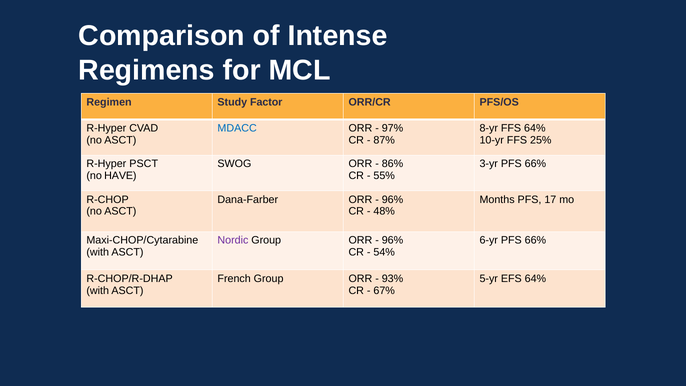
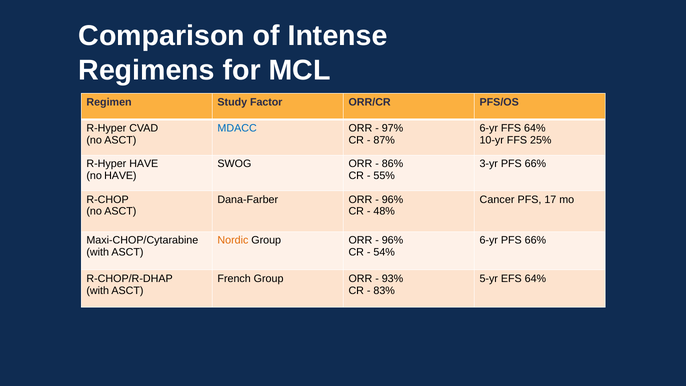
8-yr at (489, 128): 8-yr -> 6-yr
R-Hyper PSCT: PSCT -> HAVE
Months: Months -> Cancer
Nordic colour: purple -> orange
67%: 67% -> 83%
